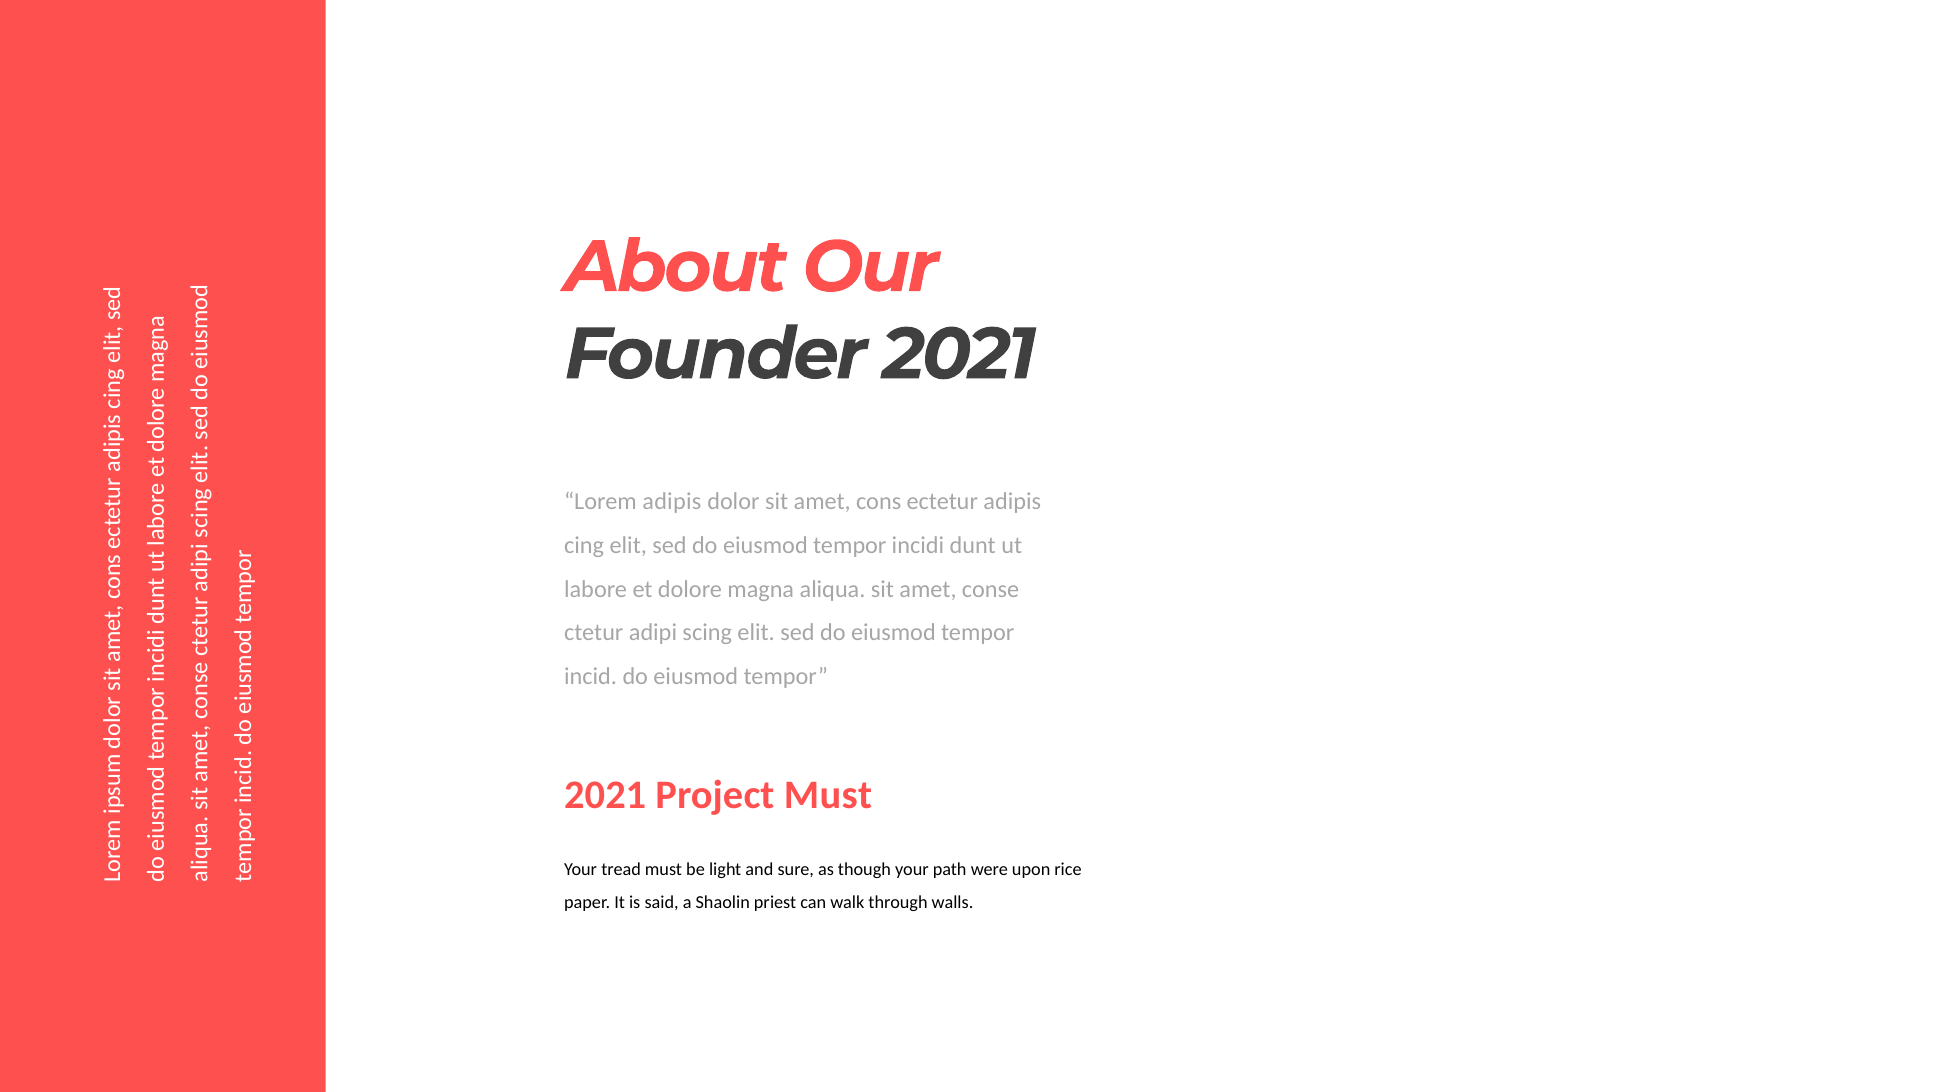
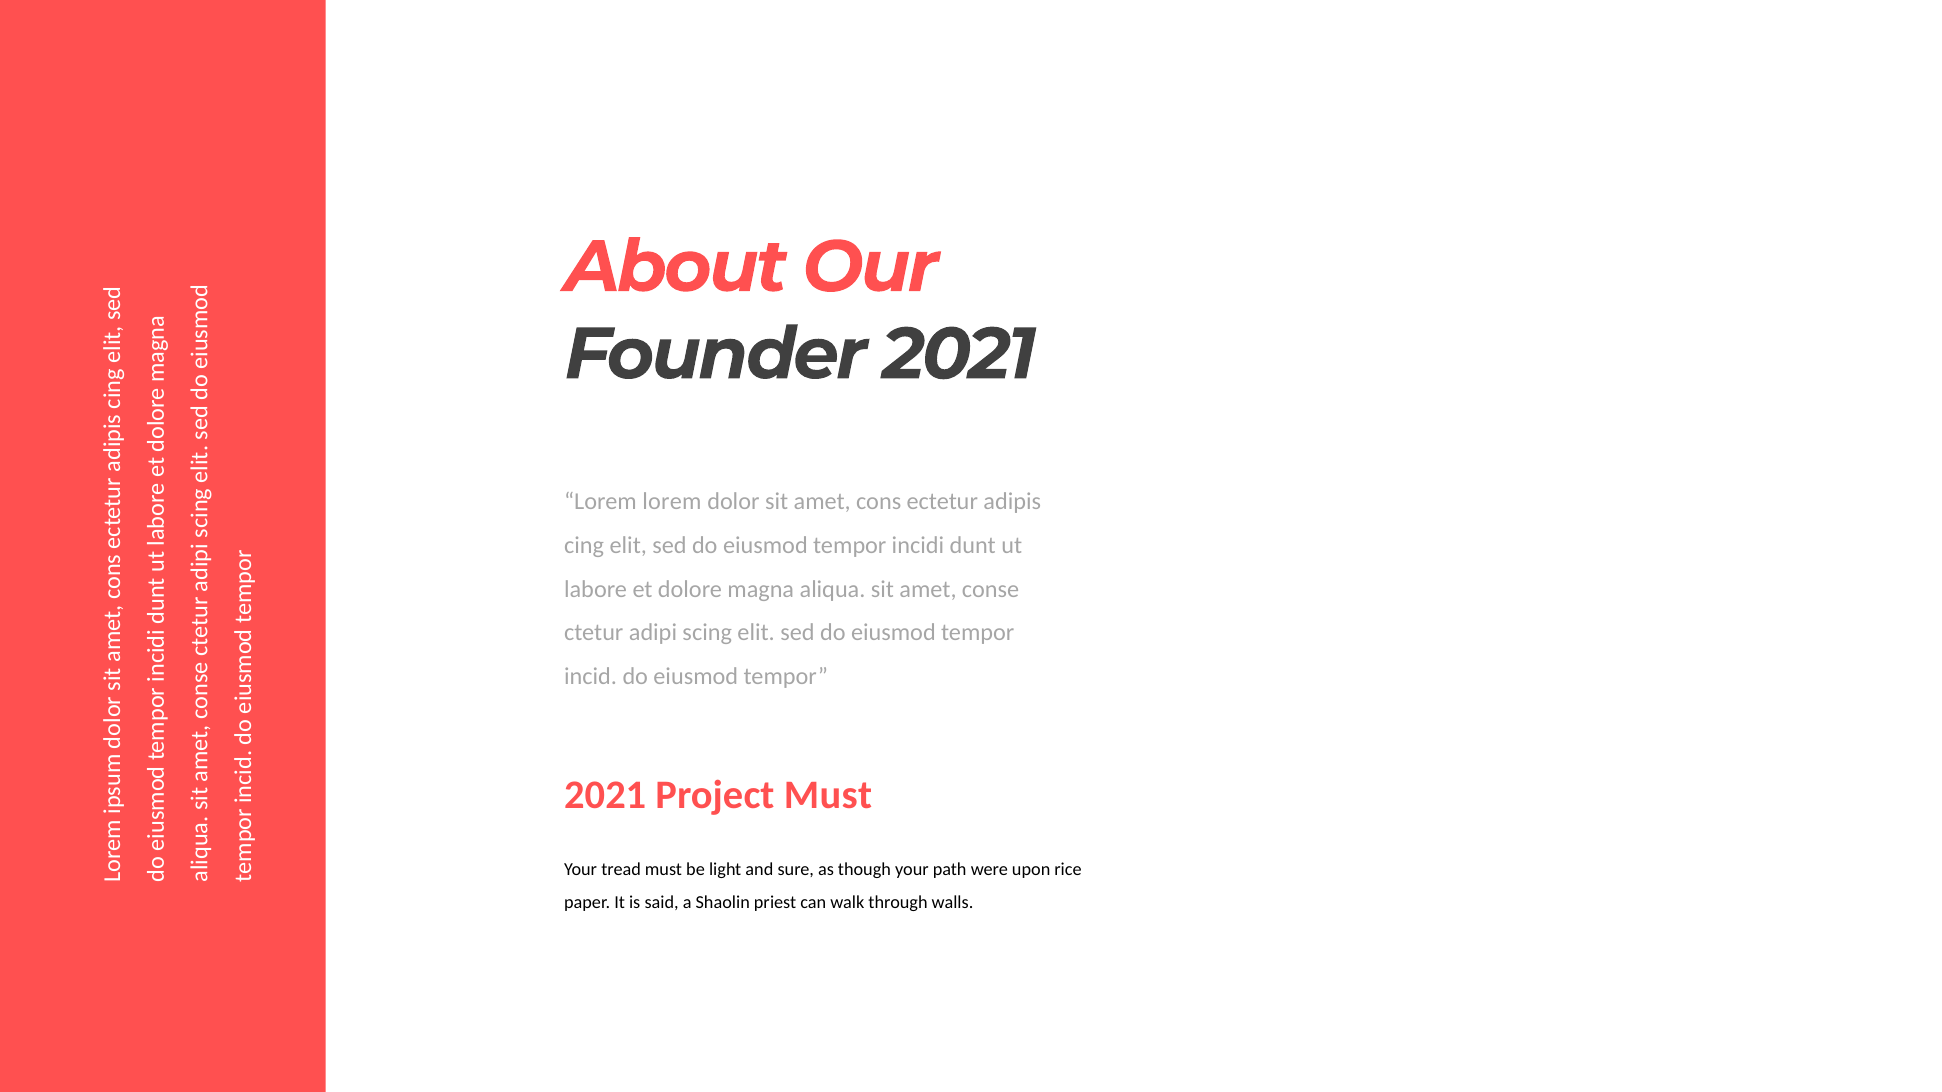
Lorem adipis: adipis -> lorem
